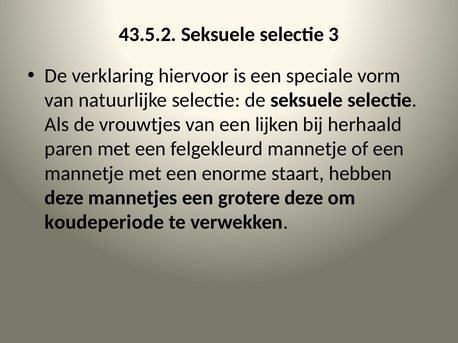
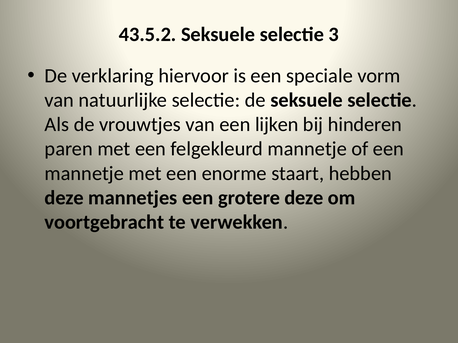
herhaald: herhaald -> hinderen
koudeperiode: koudeperiode -> voortgebracht
